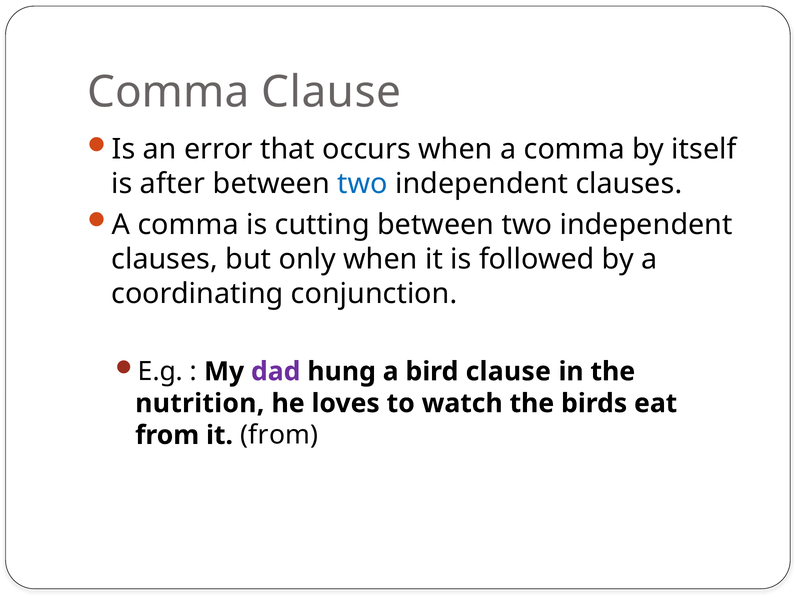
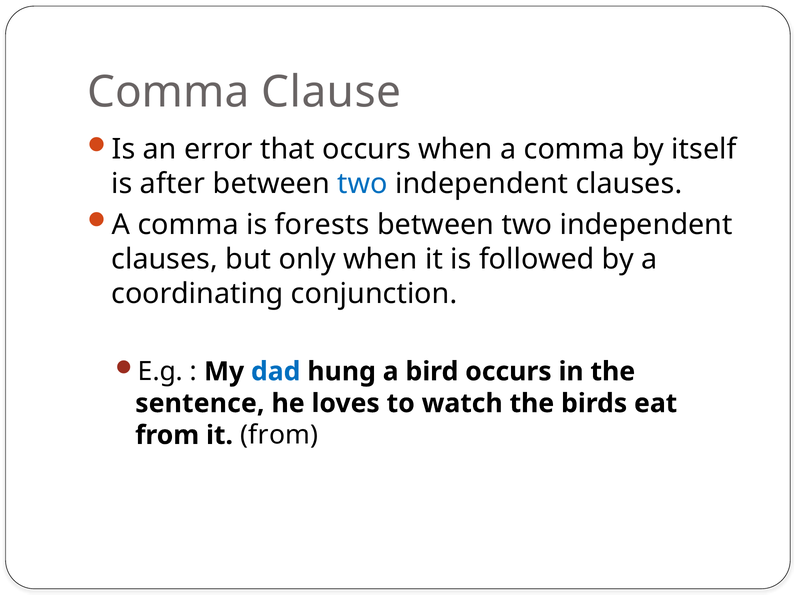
cutting: cutting -> forests
dad colour: purple -> blue
bird clause: clause -> occurs
nutrition: nutrition -> sentence
